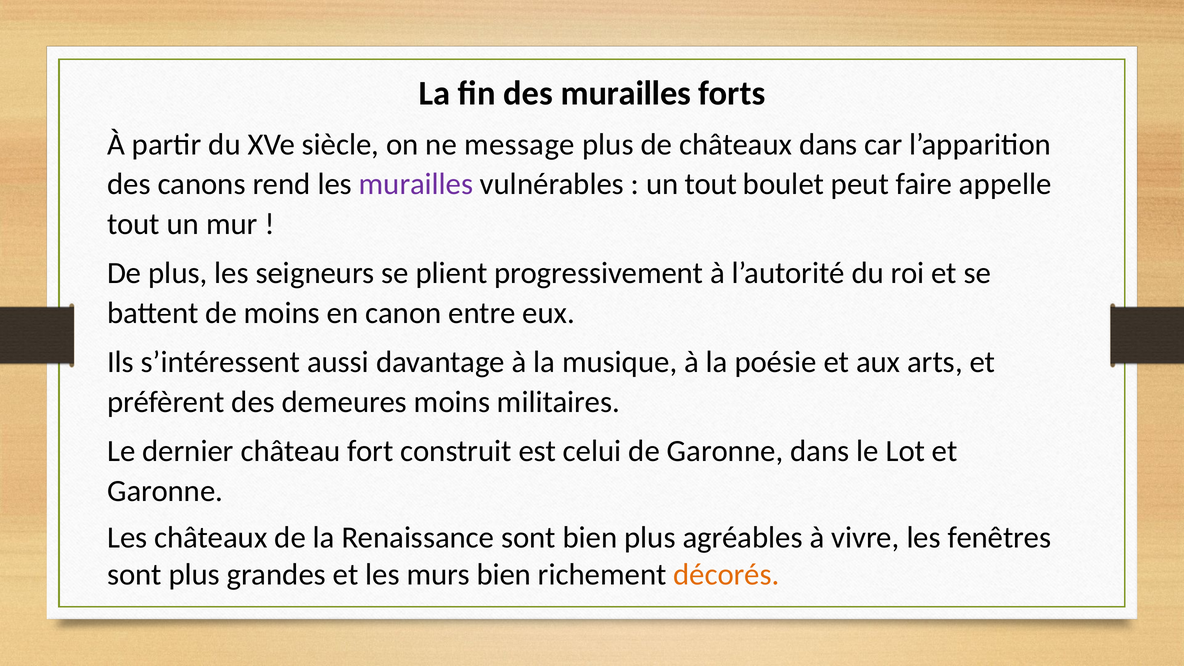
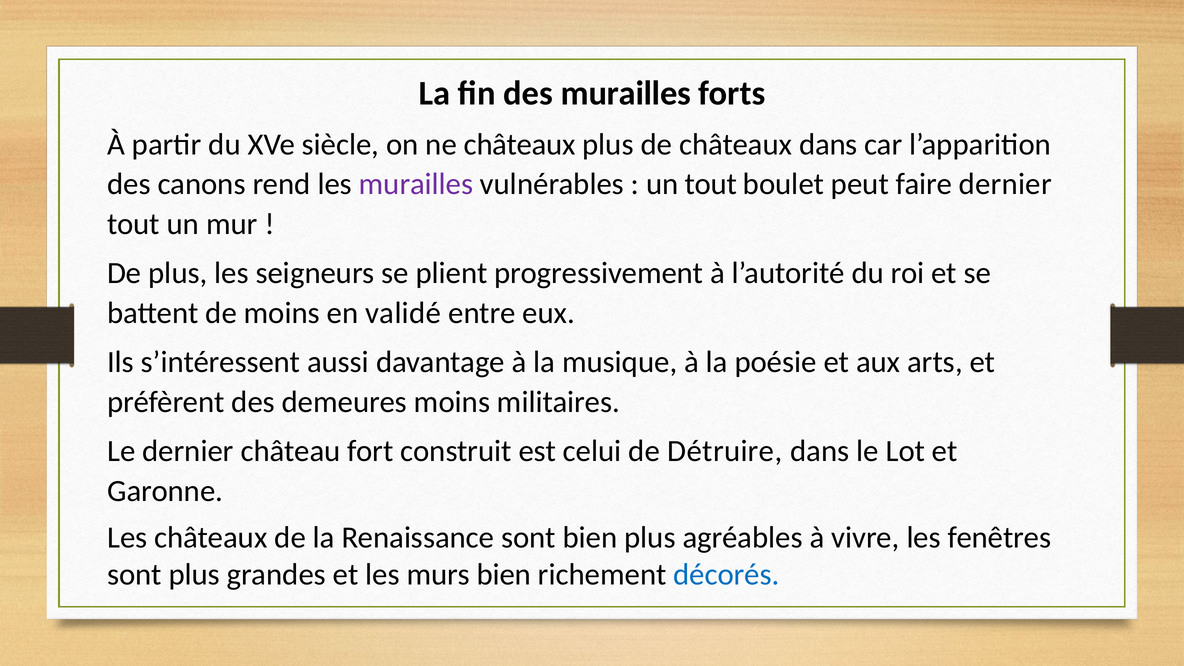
ne message: message -> châteaux
faire appelle: appelle -> dernier
canon: canon -> validé
de Garonne: Garonne -> Détruire
décorés colour: orange -> blue
